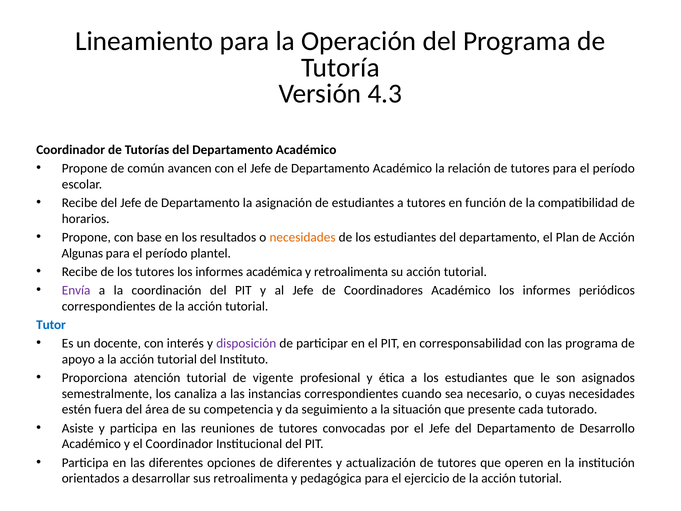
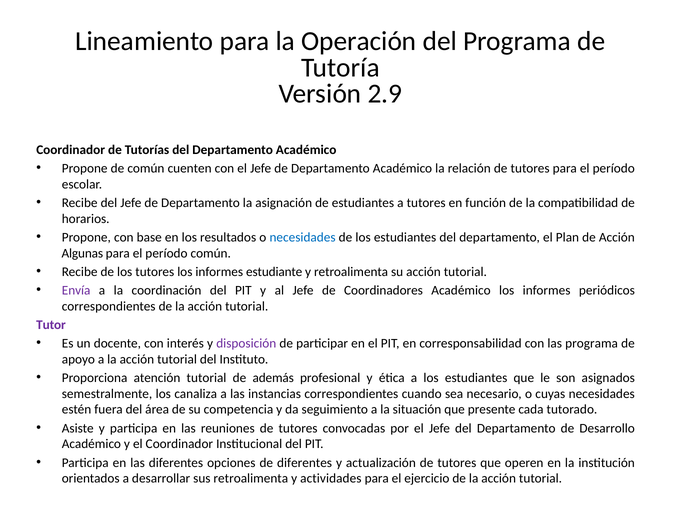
4.3: 4.3 -> 2.9
avancen: avancen -> cuenten
necesidades at (303, 237) colour: orange -> blue
período plantel: plantel -> común
académica: académica -> estudiante
Tutor colour: blue -> purple
vigente: vigente -> además
pedagógica: pedagógica -> actividades
